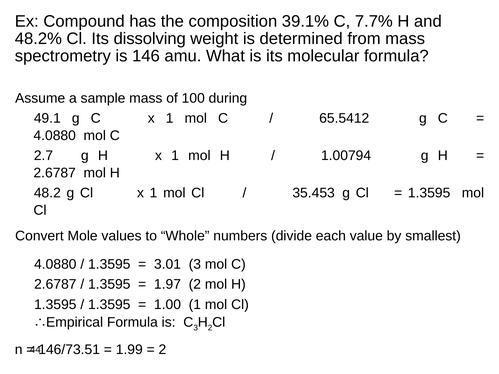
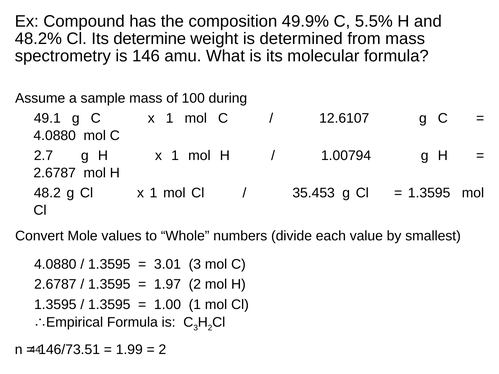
39.1%: 39.1% -> 49.9%
7.7%: 7.7% -> 5.5%
dissolving: dissolving -> determine
65.5412: 65.5412 -> 12.6107
